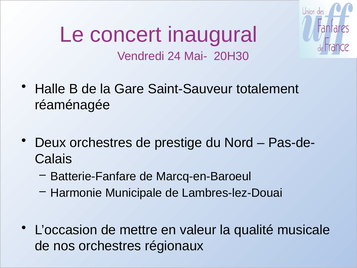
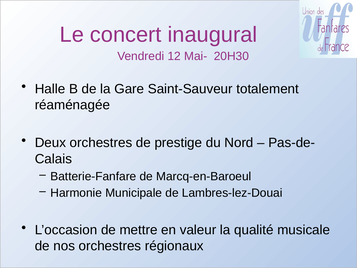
24: 24 -> 12
